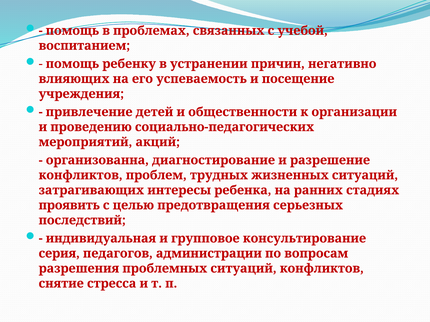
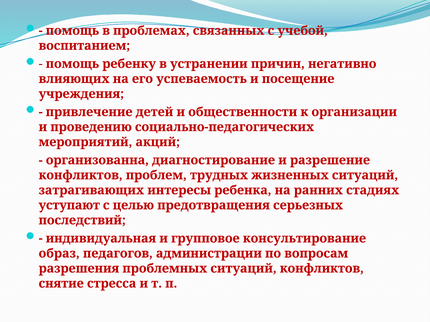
проявить: проявить -> уступают
серия: серия -> образ
